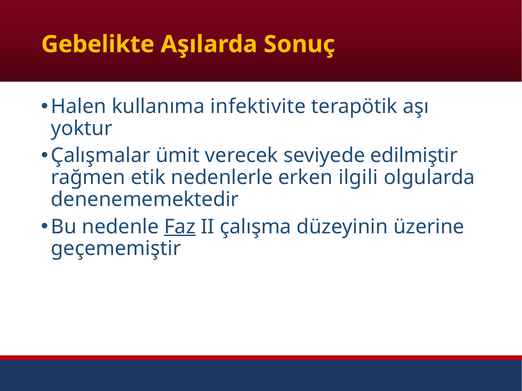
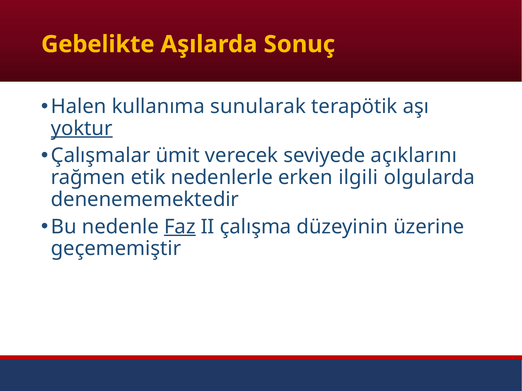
infektivite: infektivite -> sunularak
yoktur underline: none -> present
edilmiştir: edilmiştir -> açıklarını
